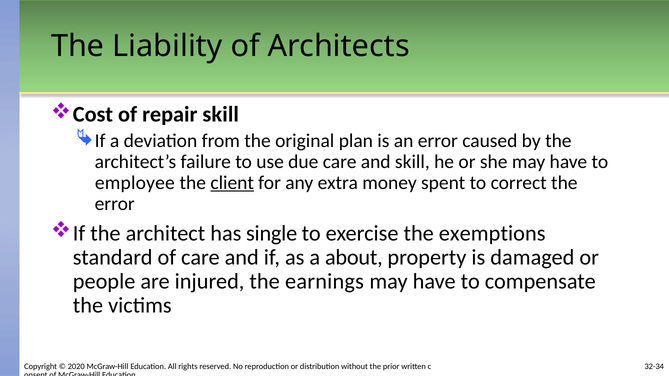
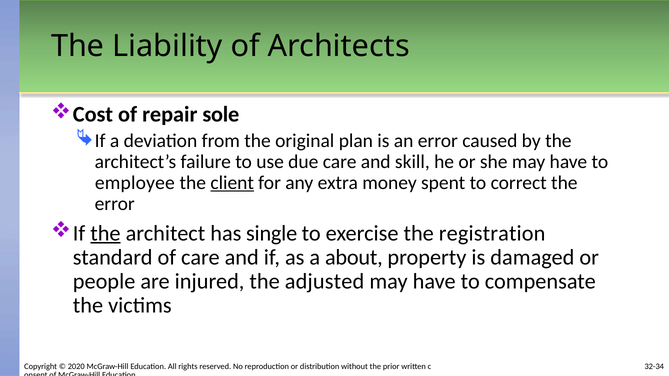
repair skill: skill -> sole
the at (105, 233) underline: none -> present
exemptions: exemptions -> registration
earnings: earnings -> adjusted
